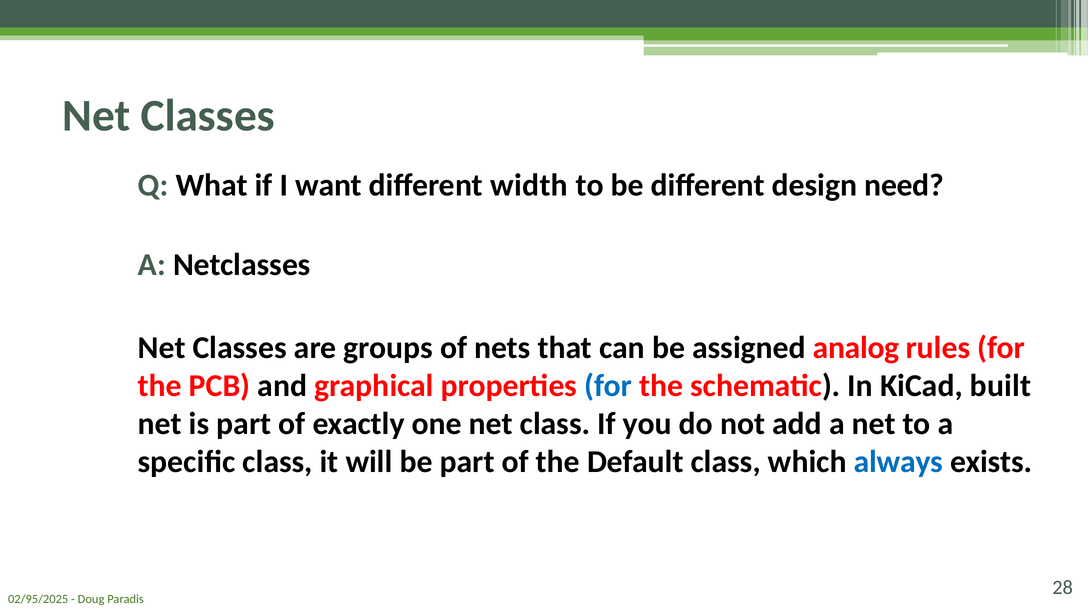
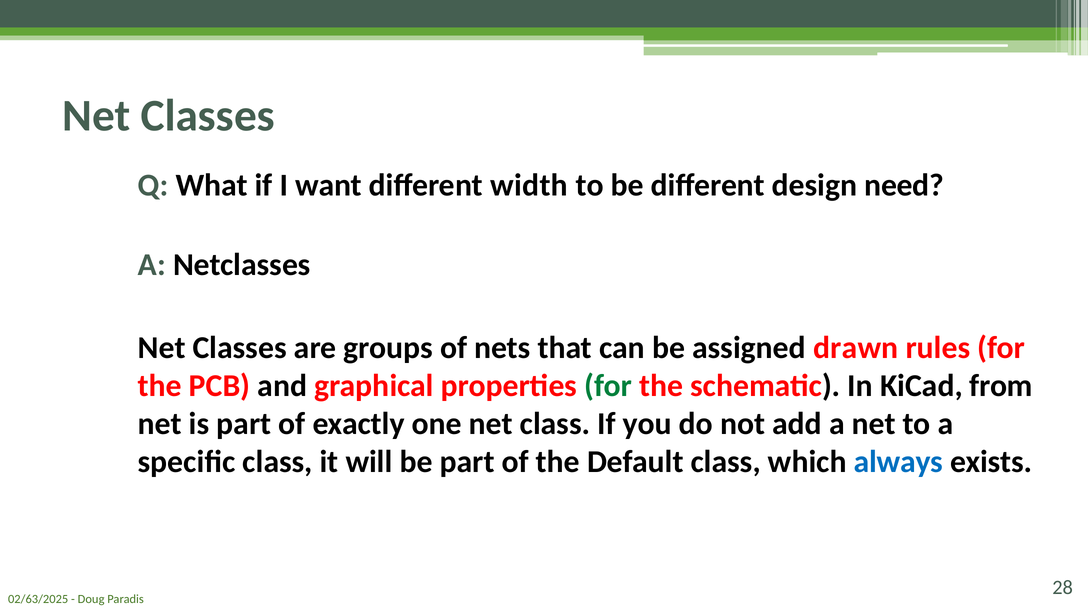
analog: analog -> drawn
for at (608, 386) colour: blue -> green
built: built -> from
02/95/2025: 02/95/2025 -> 02/63/2025
